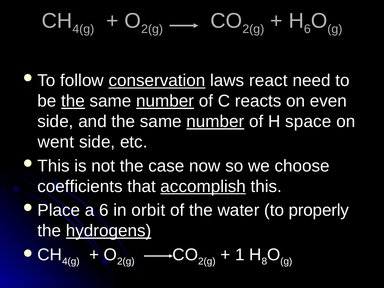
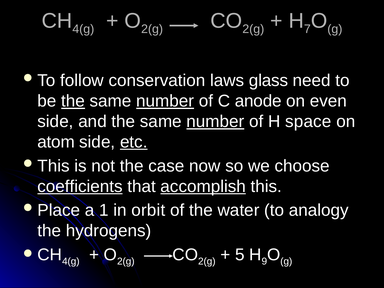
H 6: 6 -> 7
conservation underline: present -> none
react: react -> glass
reacts: reacts -> anode
went: went -> atom
etc underline: none -> present
coefficients underline: none -> present
a 6: 6 -> 1
properly: properly -> analogy
hydrogens underline: present -> none
1: 1 -> 5
8: 8 -> 9
